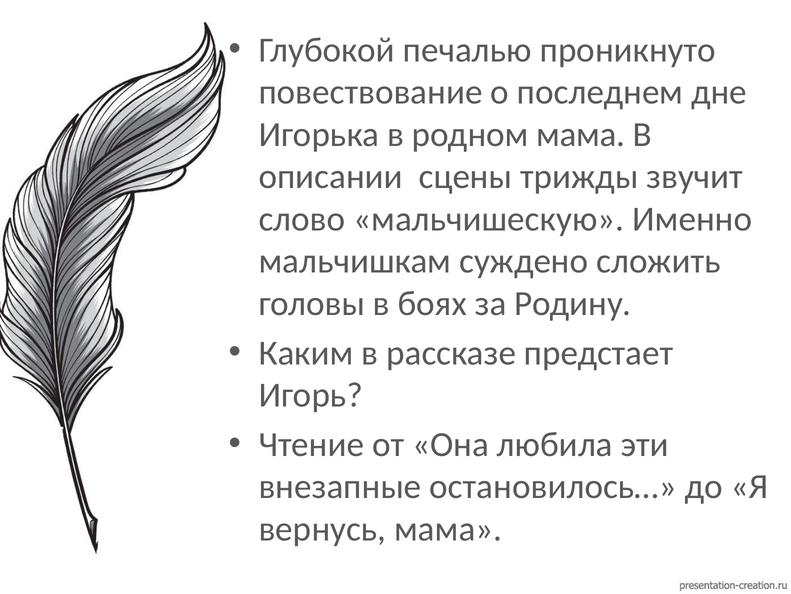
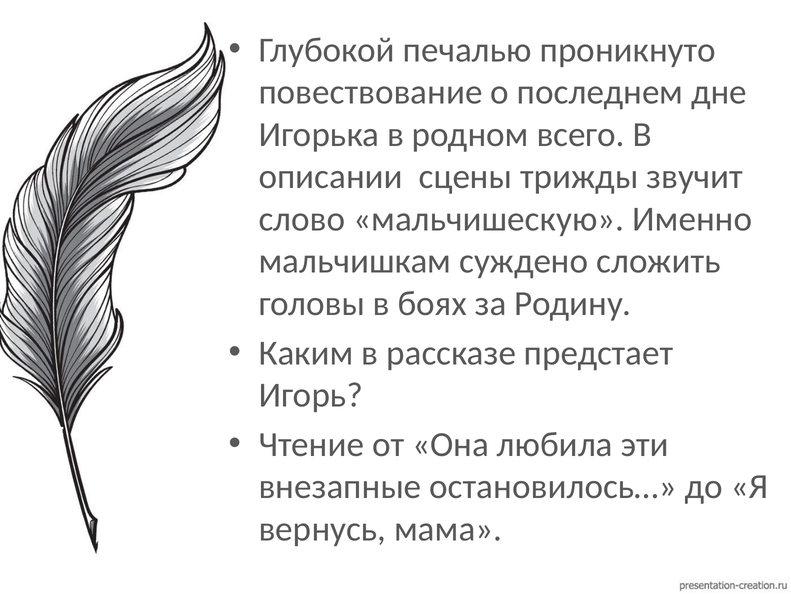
родном мама: мама -> всего
